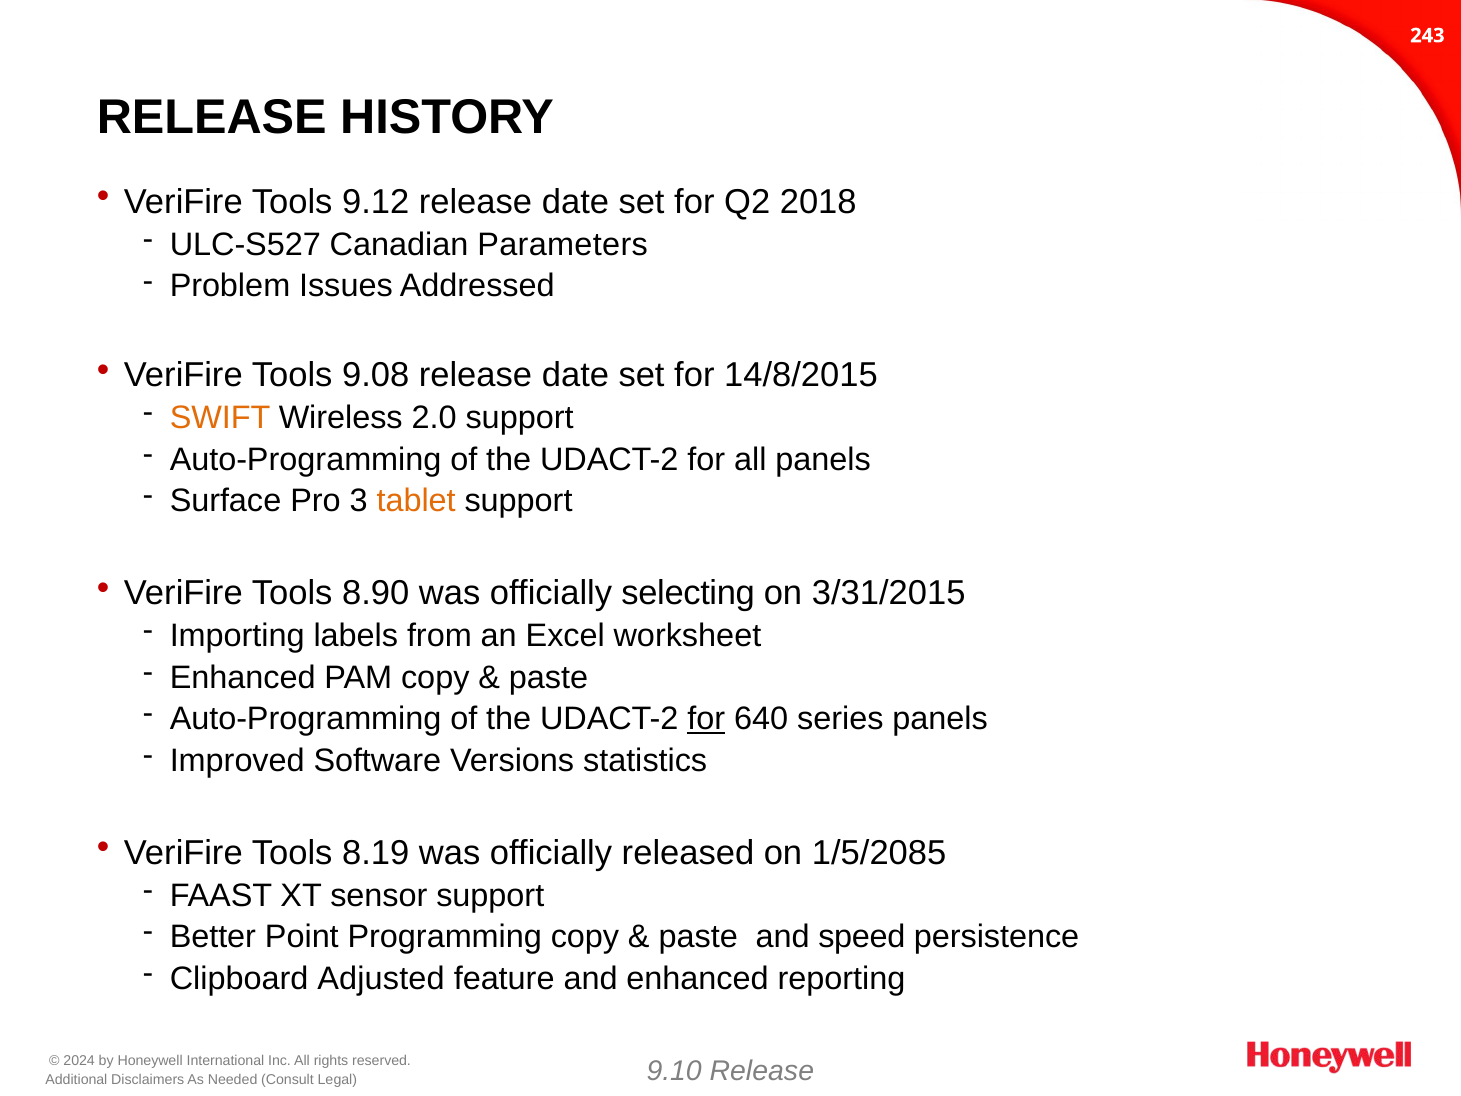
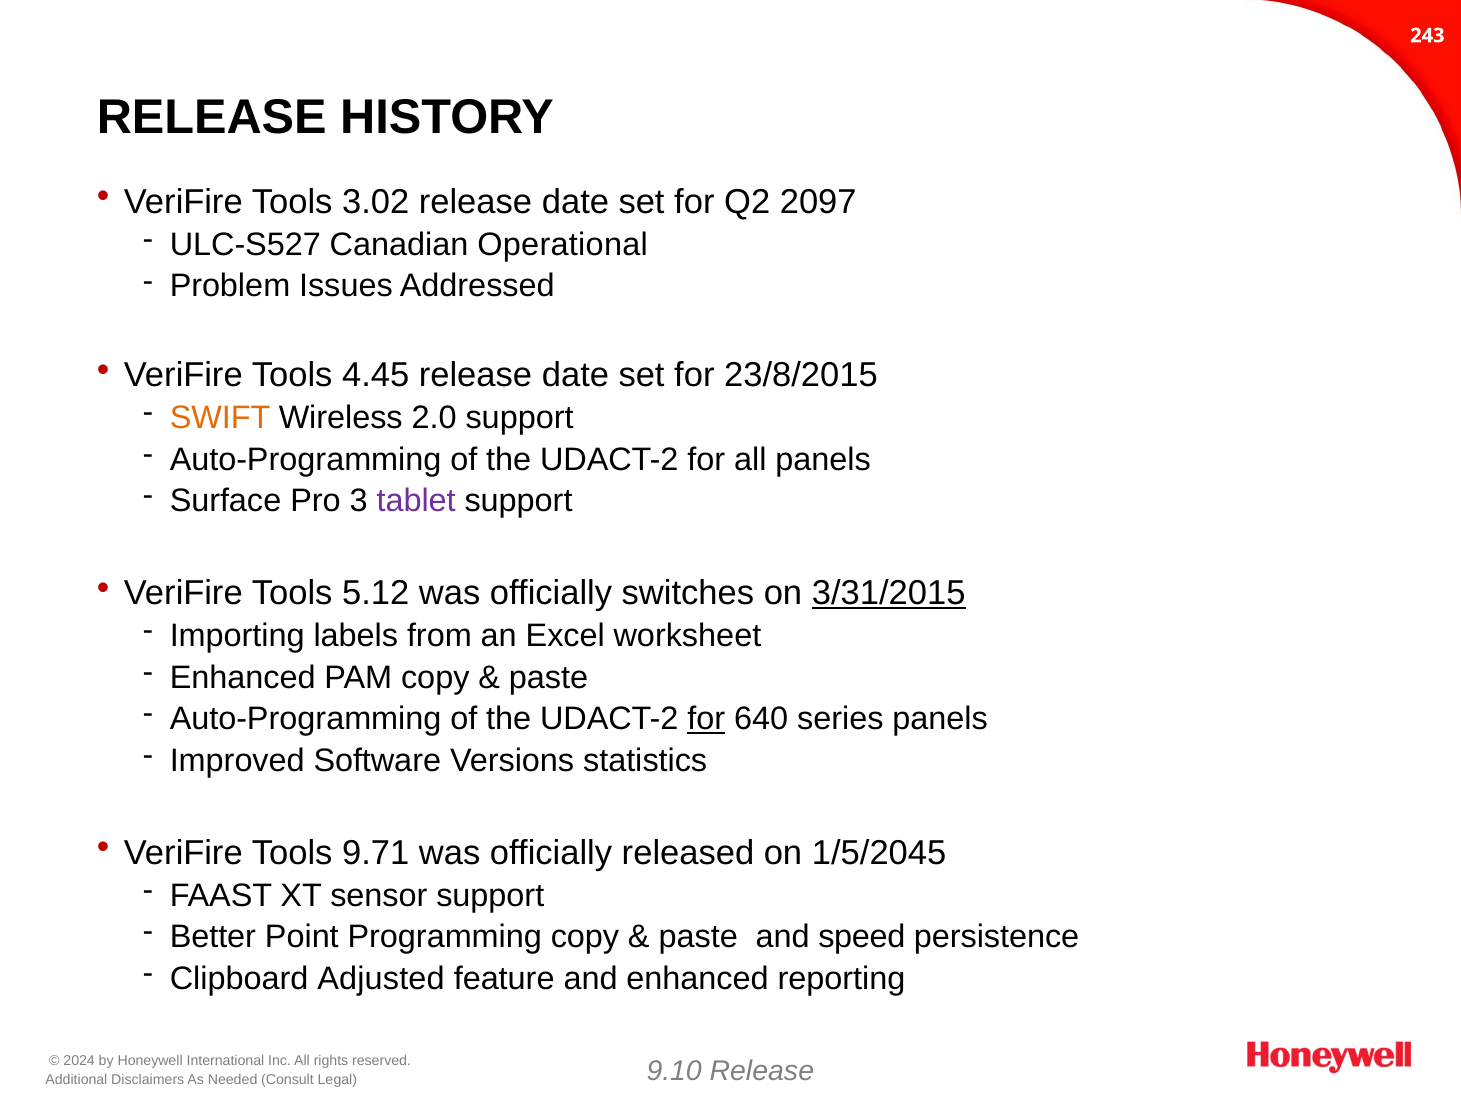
9.12: 9.12 -> 3.02
2018: 2018 -> 2097
Parameters: Parameters -> Operational
9.08: 9.08 -> 4.45
14/8/2015: 14/8/2015 -> 23/8/2015
tablet colour: orange -> purple
8.90: 8.90 -> 5.12
selecting: selecting -> switches
3/31/2015 underline: none -> present
8.19: 8.19 -> 9.71
1/5/2085: 1/5/2085 -> 1/5/2045
